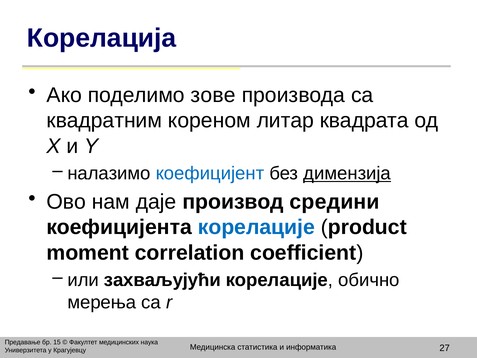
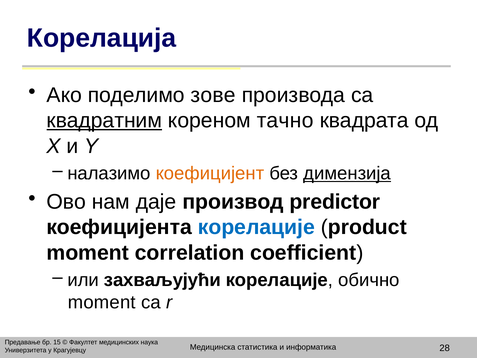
квадратним underline: none -> present
литар: литар -> тачно
коефицијент colour: blue -> orange
средини: средини -> predictor
мерења at (102, 302): мерења -> moment
27: 27 -> 28
